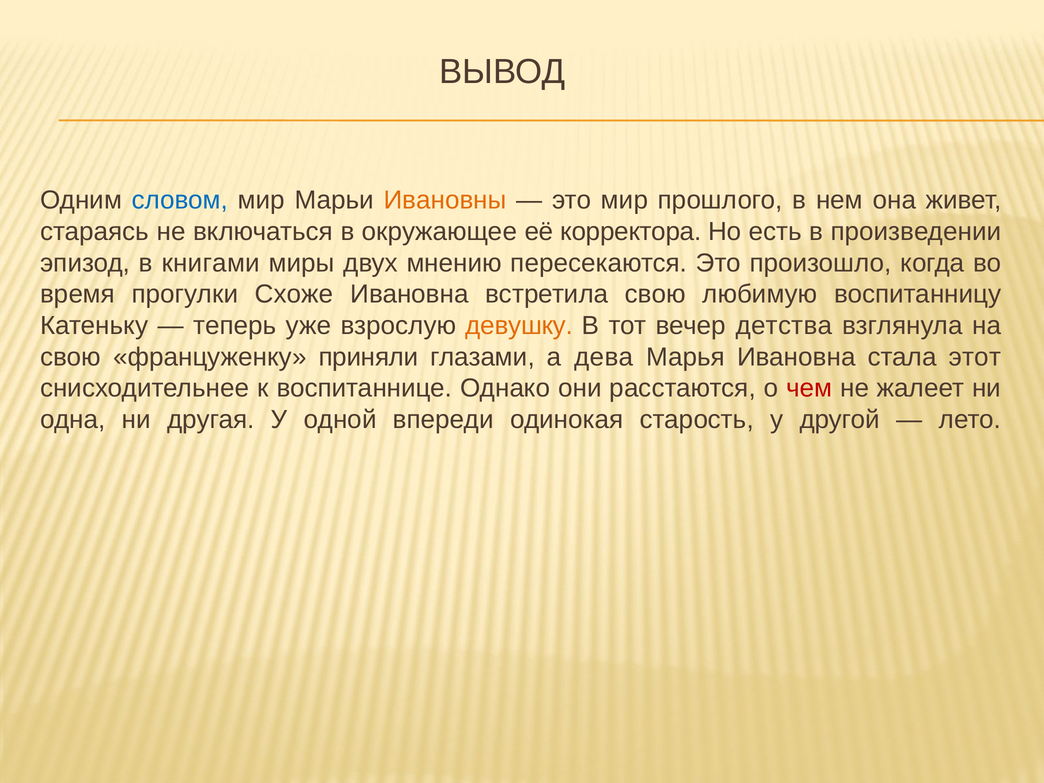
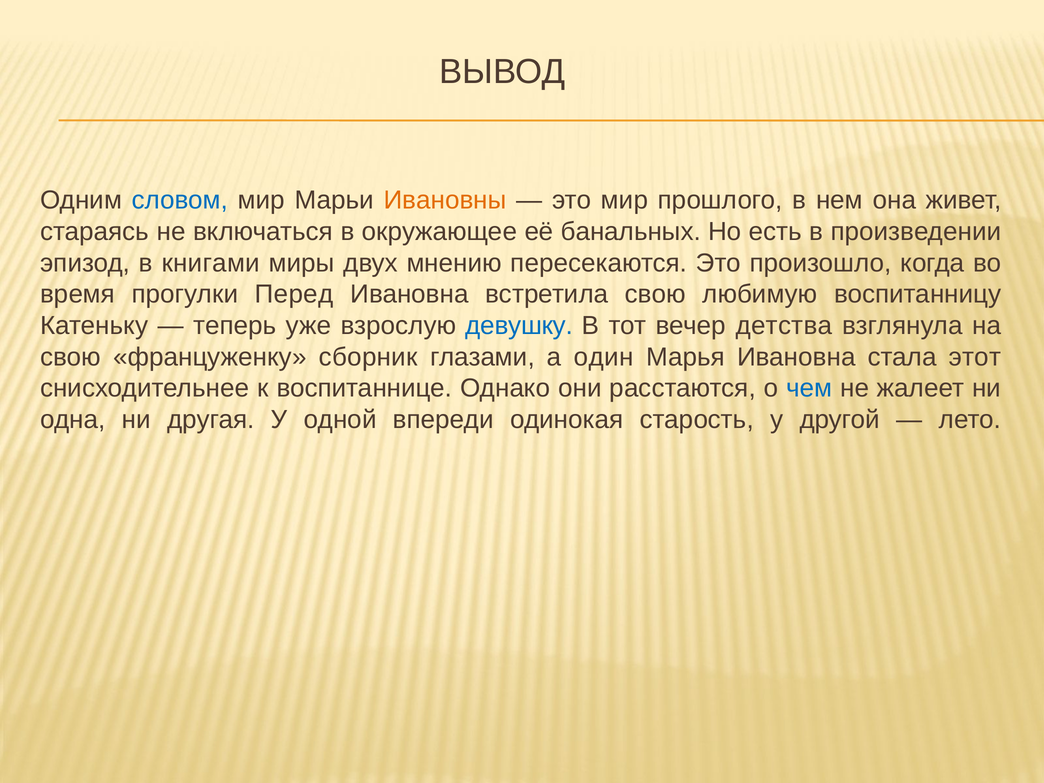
корректора: корректора -> банальных
Схоже: Схоже -> Перед
девушку colour: orange -> blue
приняли: приняли -> сборник
дева: дева -> один
чем colour: red -> blue
